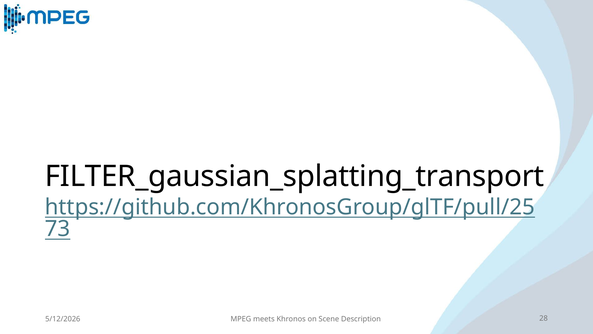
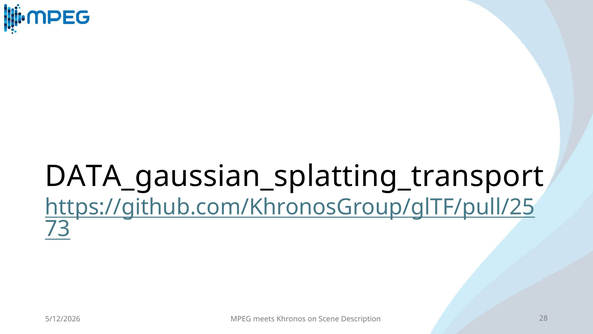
FILTER_gaussian_splatting_transport: FILTER_gaussian_splatting_transport -> DATA_gaussian_splatting_transport
